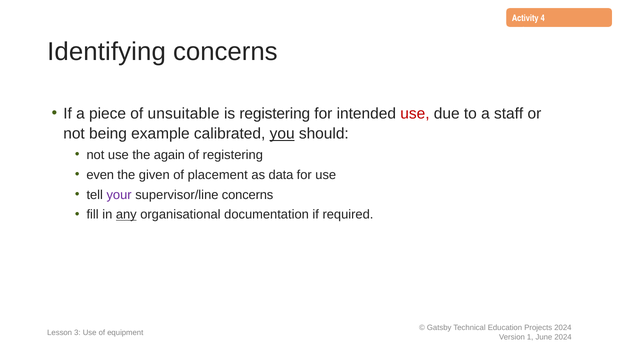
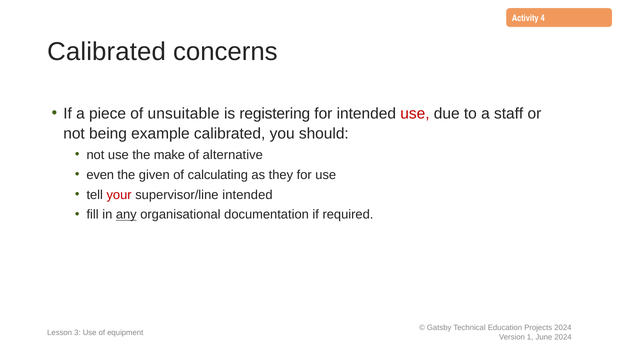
Identifying at (107, 52): Identifying -> Calibrated
you underline: present -> none
again: again -> make
of registering: registering -> alternative
placement: placement -> calculating
data: data -> they
your colour: purple -> red
supervisor/line concerns: concerns -> intended
